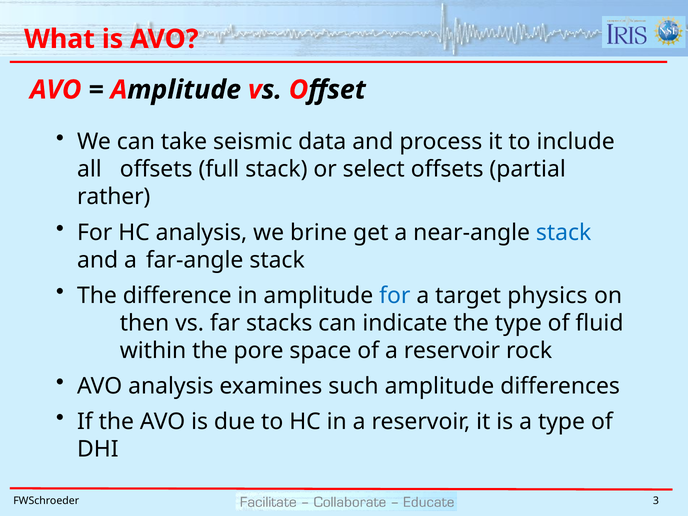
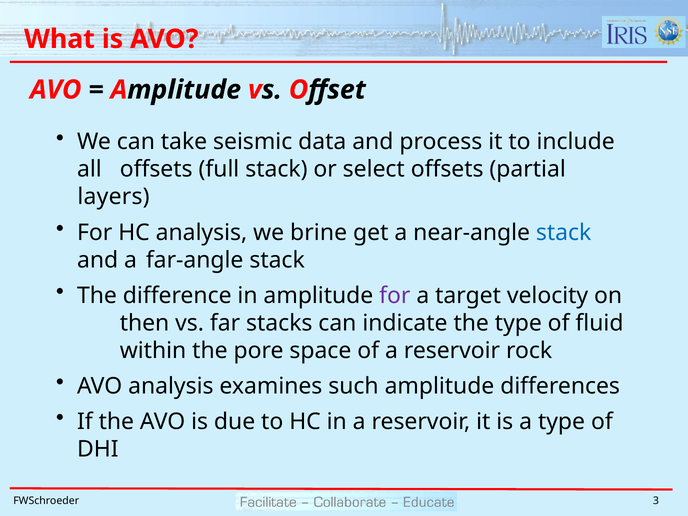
rather: rather -> layers
for at (395, 296) colour: blue -> purple
physics: physics -> velocity
